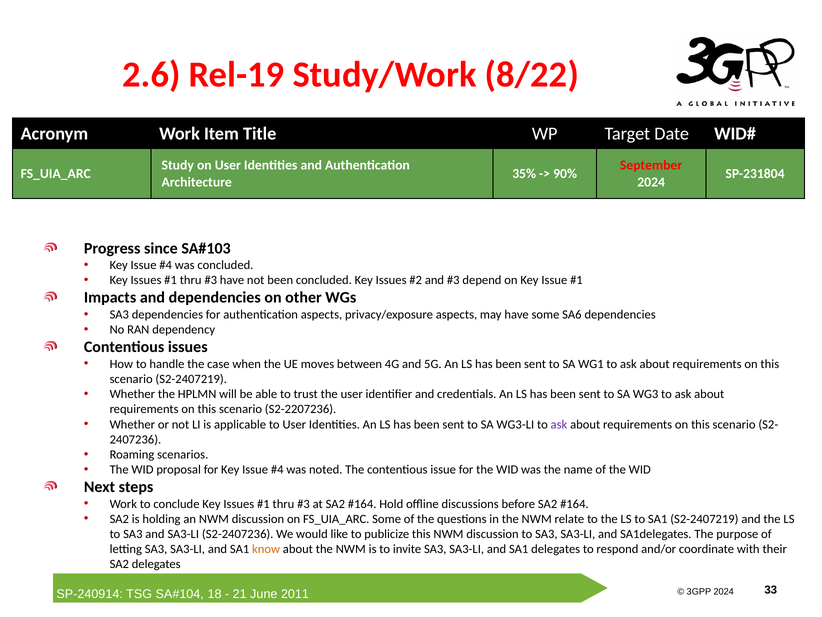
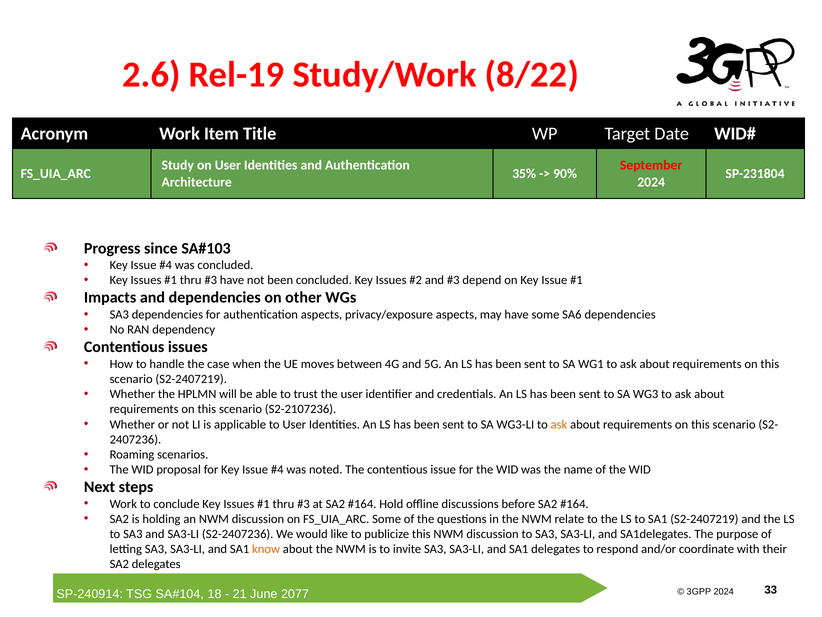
S2-2207236: S2-2207236 -> S2-2107236
ask at (559, 424) colour: purple -> orange
2011: 2011 -> 2077
